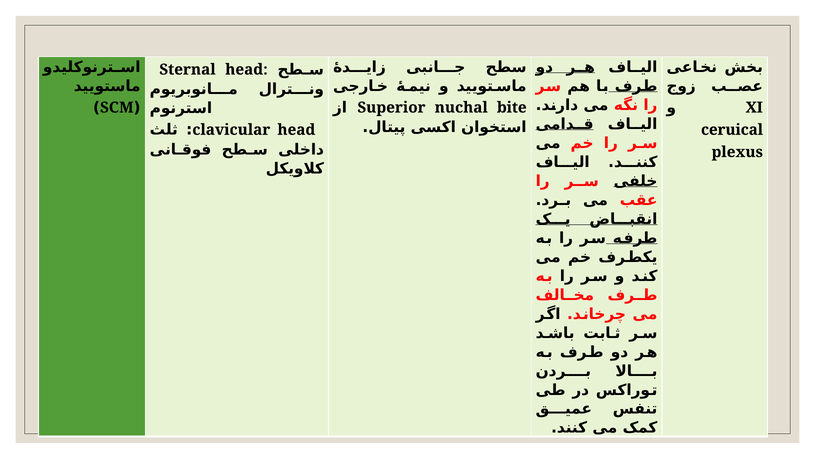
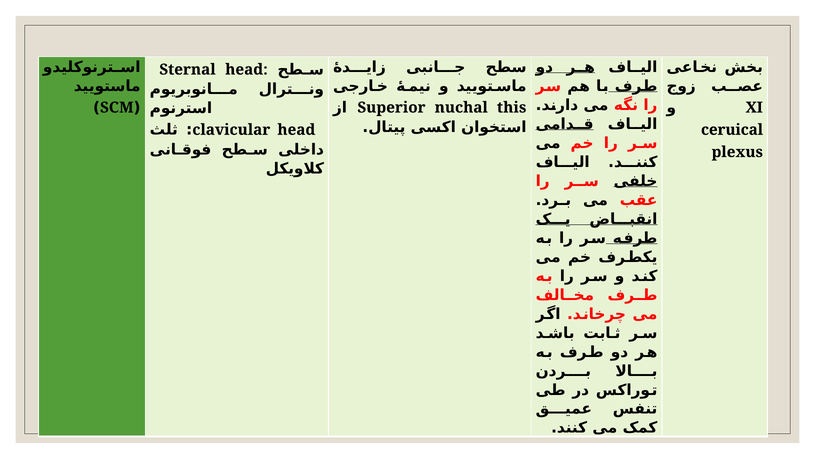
bite: bite -> this
